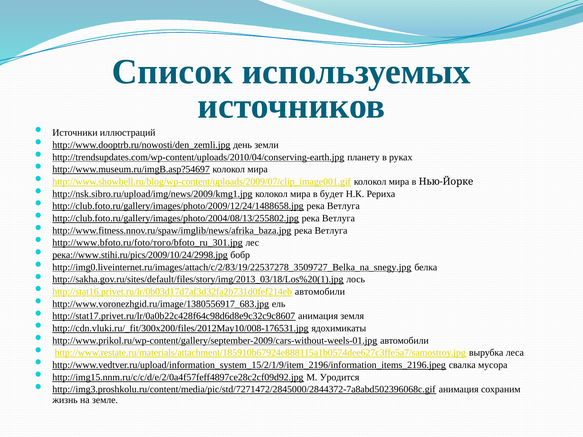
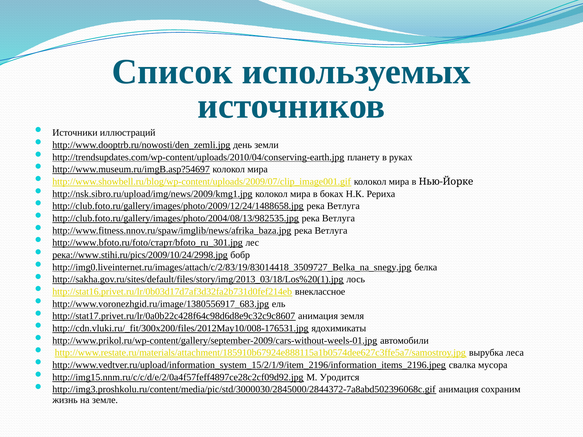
будет: будет -> боках
http://club.foto.ru/gallery/images/photo/2004/08/13/255802.jpg: http://club.foto.ru/gallery/images/photo/2004/08/13/255802.jpg -> http://club.foto.ru/gallery/images/photo/2004/08/13/982535.jpg
http://www.bfoto.ru/foto/того/bfoto_ru_301.jpg: http://www.bfoto.ru/foto/того/bfoto_ru_301.jpg -> http://www.bfoto.ru/foto/старт/bfoto_ru_301.jpg
http://img0.liveinternet.ru/images/attach/c/2/83/19/22537278_3509727_Belka_na_snegy.jpg: http://img0.liveinternet.ru/images/attach/c/2/83/19/22537278_3509727_Belka_na_snegy.jpg -> http://img0.liveinternet.ru/images/attach/c/2/83/19/83014418_3509727_Belka_na_snegy.jpg
http://stat16.privet.ru/lr/0b03d17d7af3d32fa2b731d0fef214eb автомобили: автомобили -> внеклассное
http://img3.proshkolu.ru/content/media/pic/std/7271472/2845000/2844372-7a8abd502396068c.gif: http://img3.proshkolu.ru/content/media/pic/std/7271472/2845000/2844372-7a8abd502396068c.gif -> http://img3.proshkolu.ru/content/media/pic/std/3000030/2845000/2844372-7a8abd502396068c.gif
